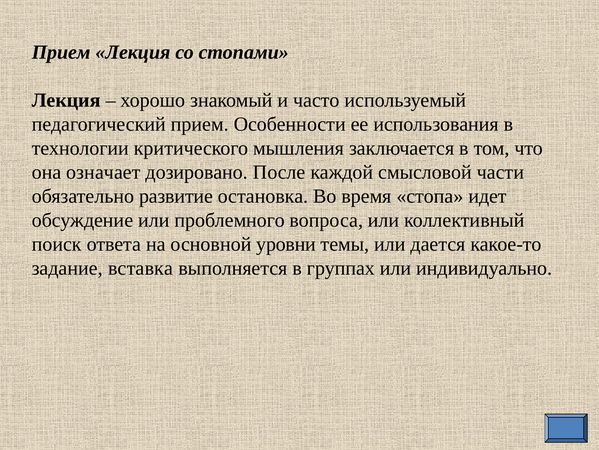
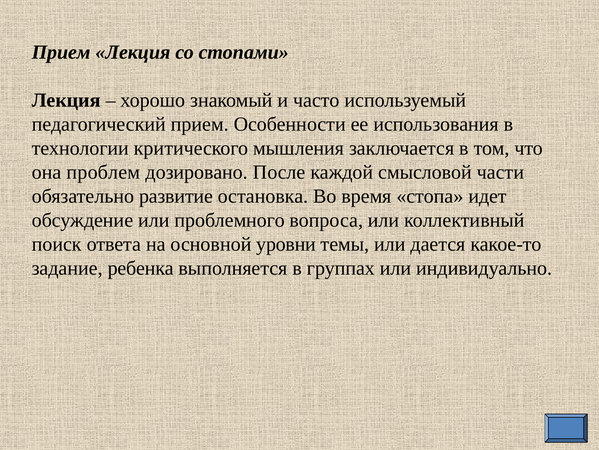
означает: означает -> проблем
вставка: вставка -> ребенка
